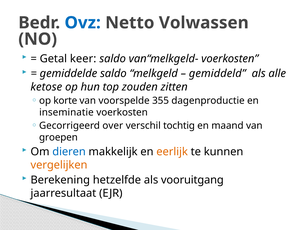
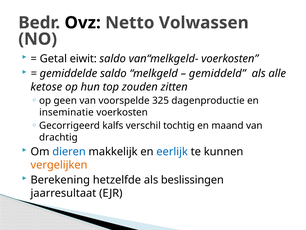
Ovz colour: blue -> black
keer: keer -> eiwit
korte: korte -> geen
355: 355 -> 325
over: over -> kalfs
groepen: groepen -> drachtig
eerlijk colour: orange -> blue
vooruitgang: vooruitgang -> beslissingen
